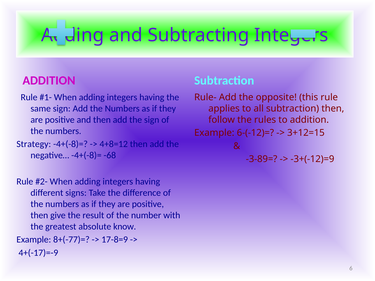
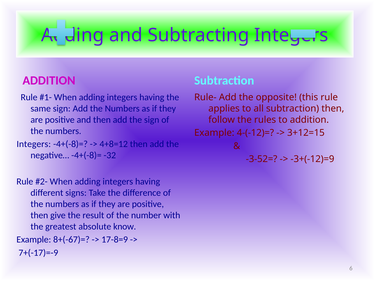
6-(-12)=: 6-(-12)= -> 4-(-12)=
Strategy at (34, 144): Strategy -> Integers
-68: -68 -> -32
-3-89=: -3-89= -> -3-52=
8+(-77)=: 8+(-77)= -> 8+(-67)=
4+(-17)=-9: 4+(-17)=-9 -> 7+(-17)=-9
